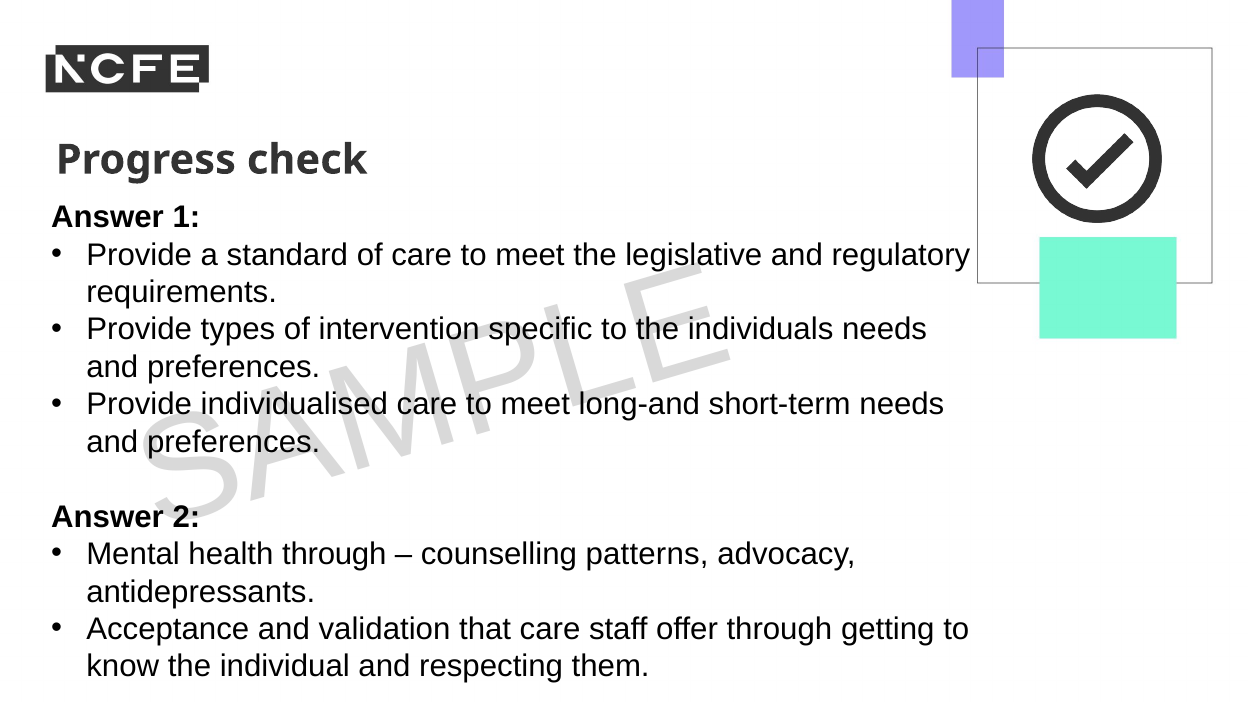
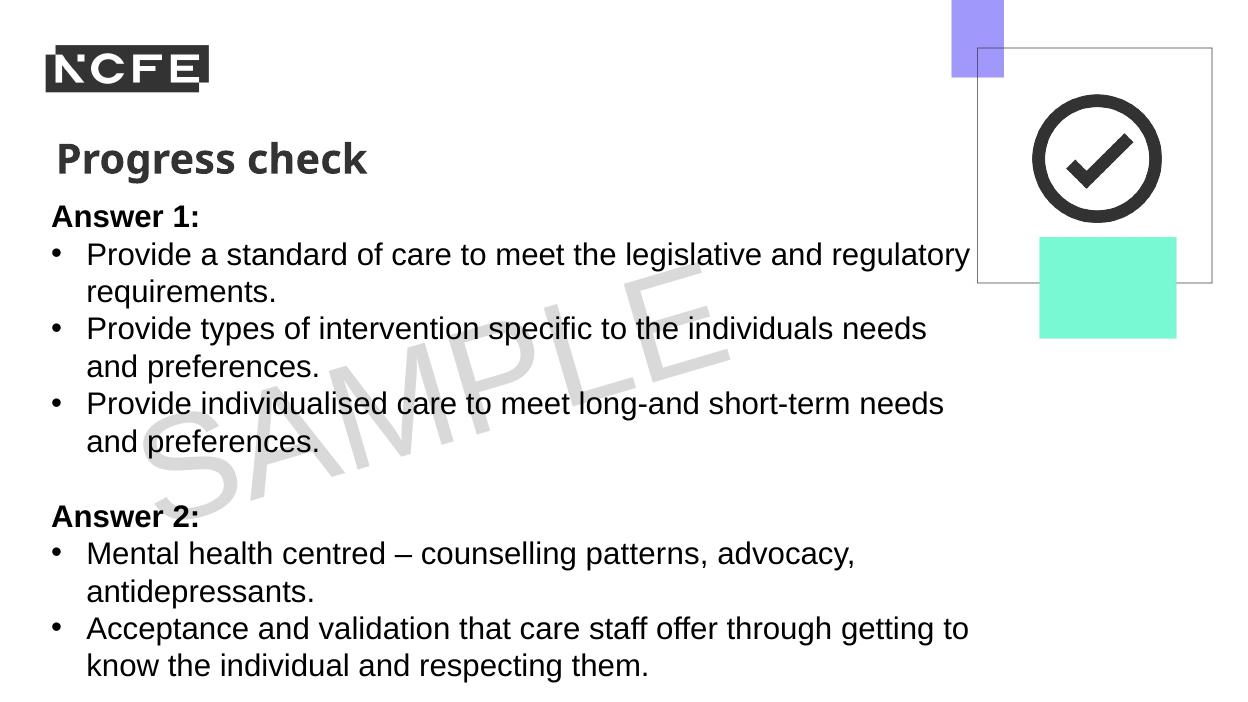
through at (334, 554): through -> centred
